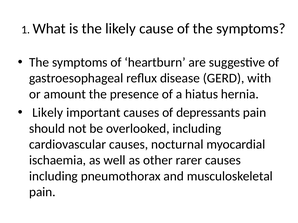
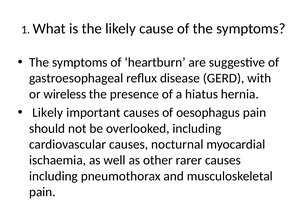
amount: amount -> wireless
depressants: depressants -> oesophagus
